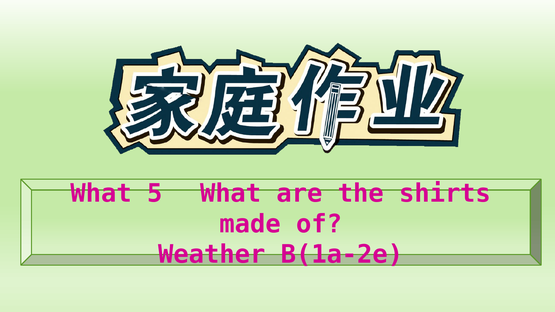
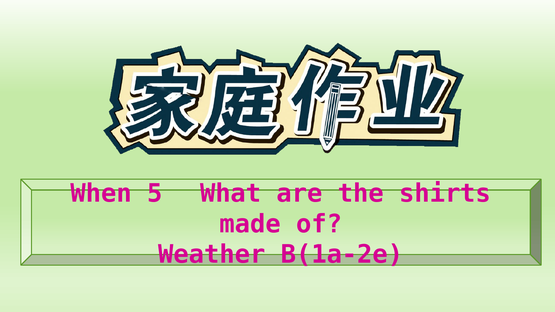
What at (101, 194): What -> When
